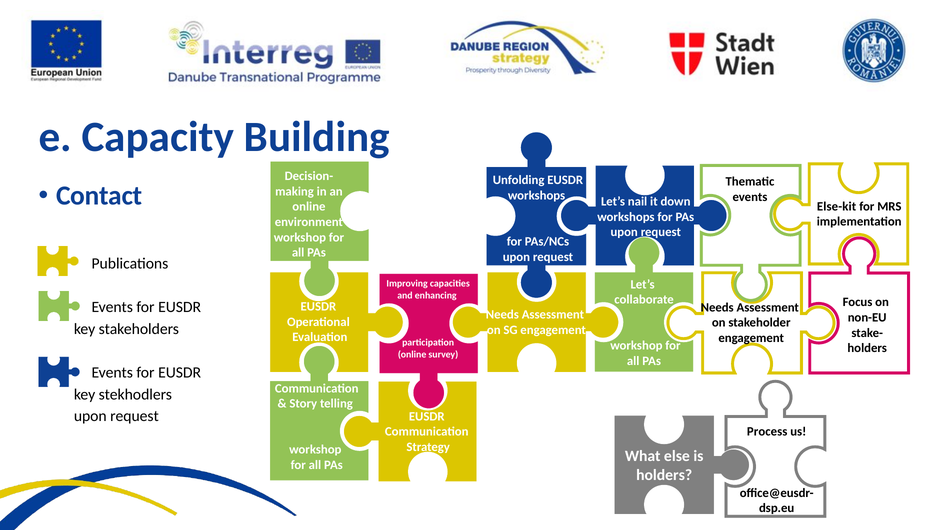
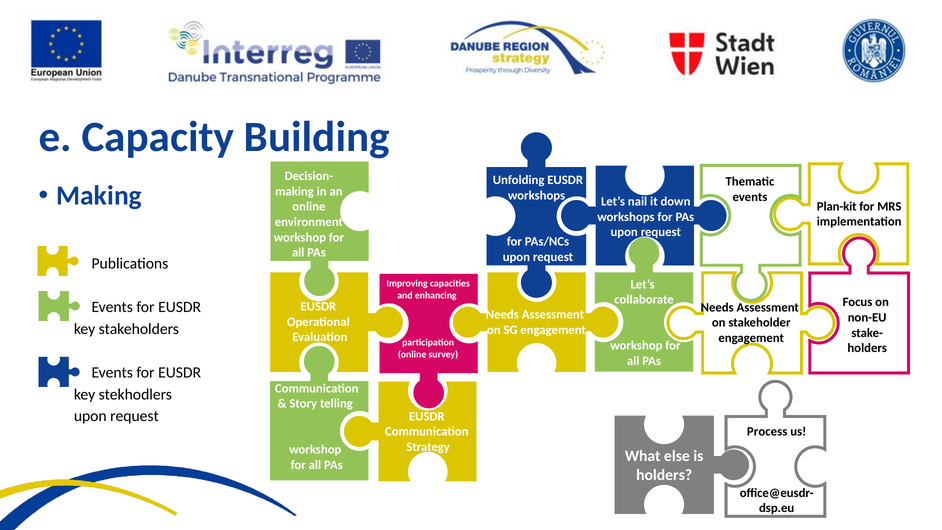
Contact at (99, 196): Contact -> Making
Else-kit: Else-kit -> Plan-kit
